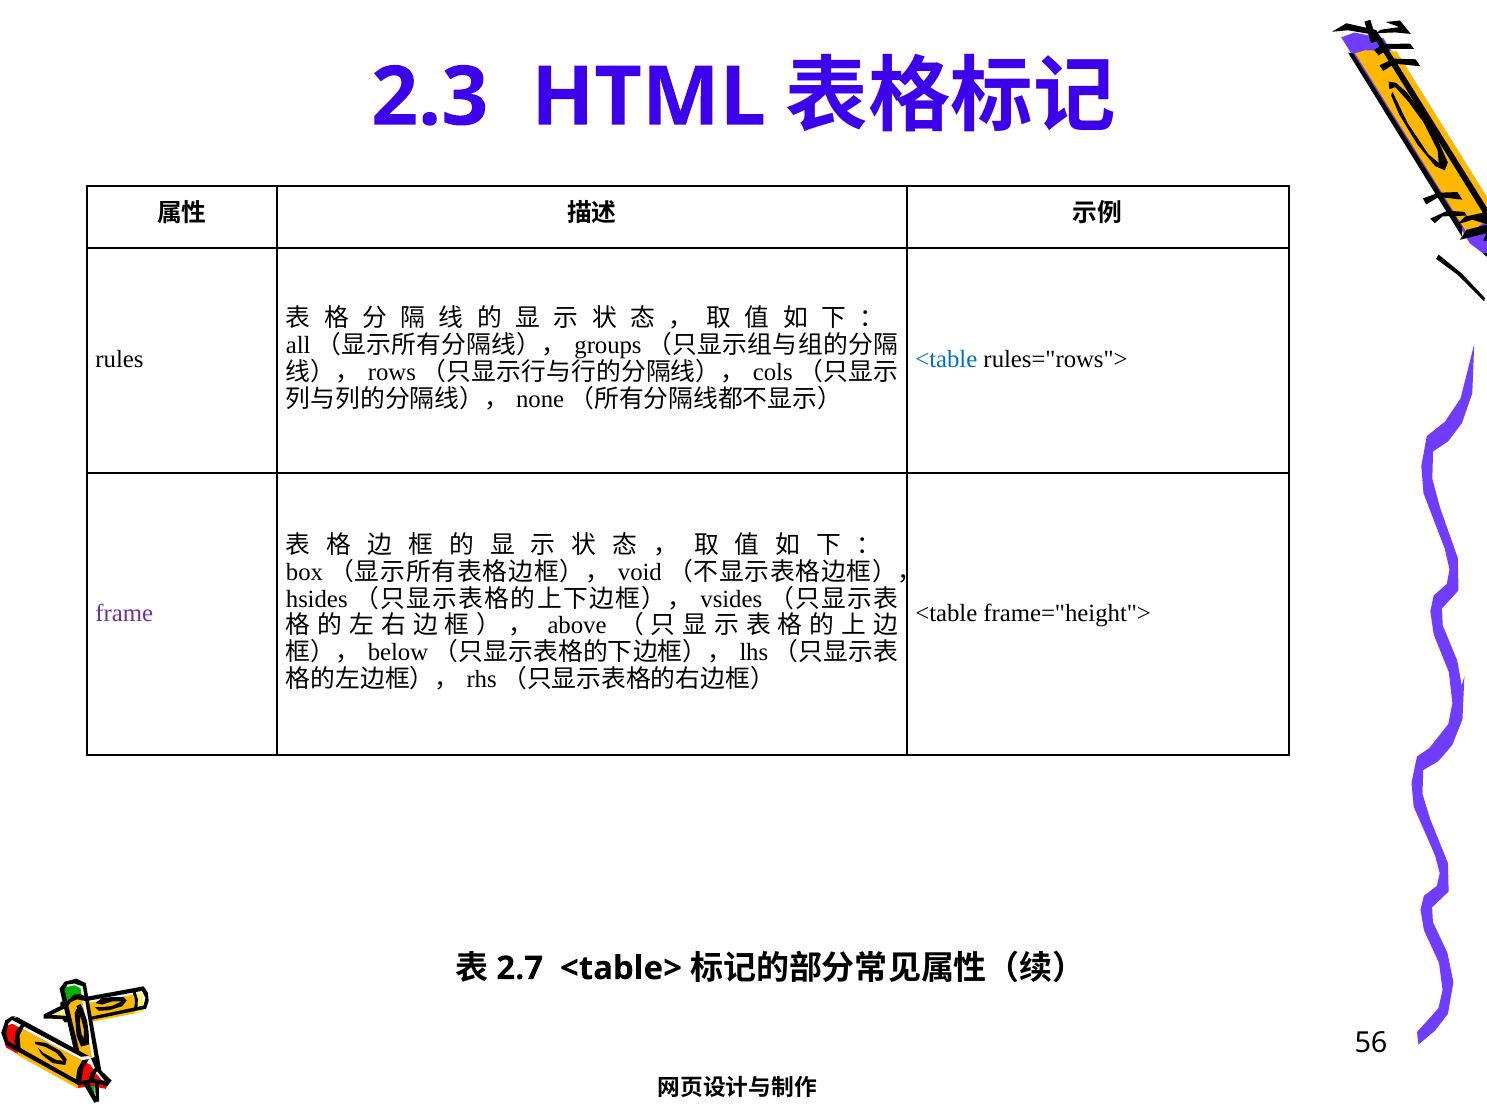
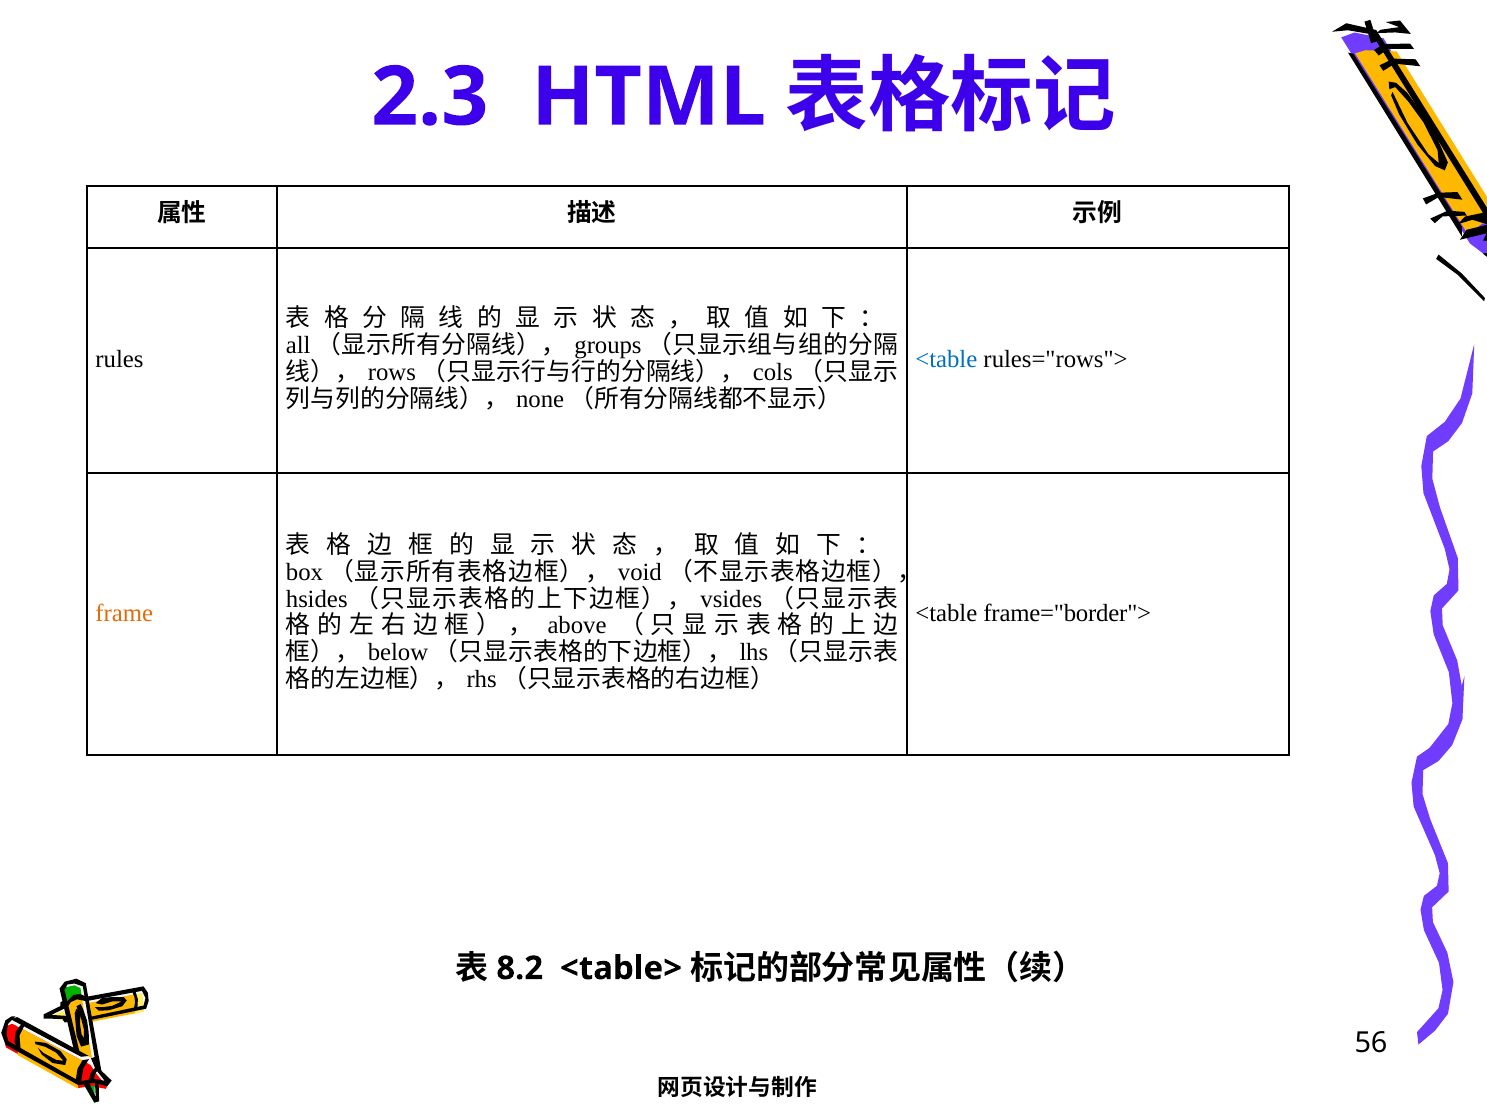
frame colour: purple -> orange
frame="height">: frame="height"> -> frame="border">
2.7: 2.7 -> 8.2
